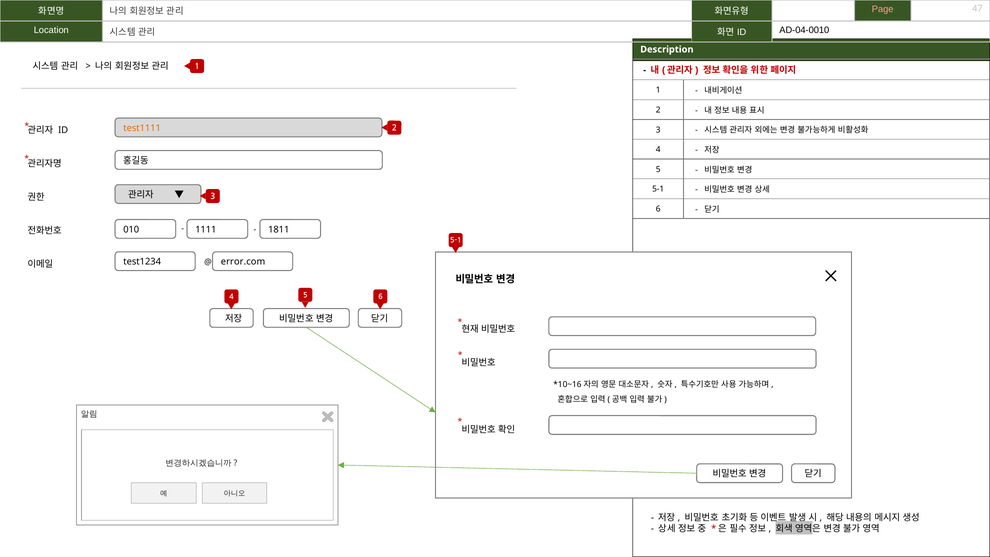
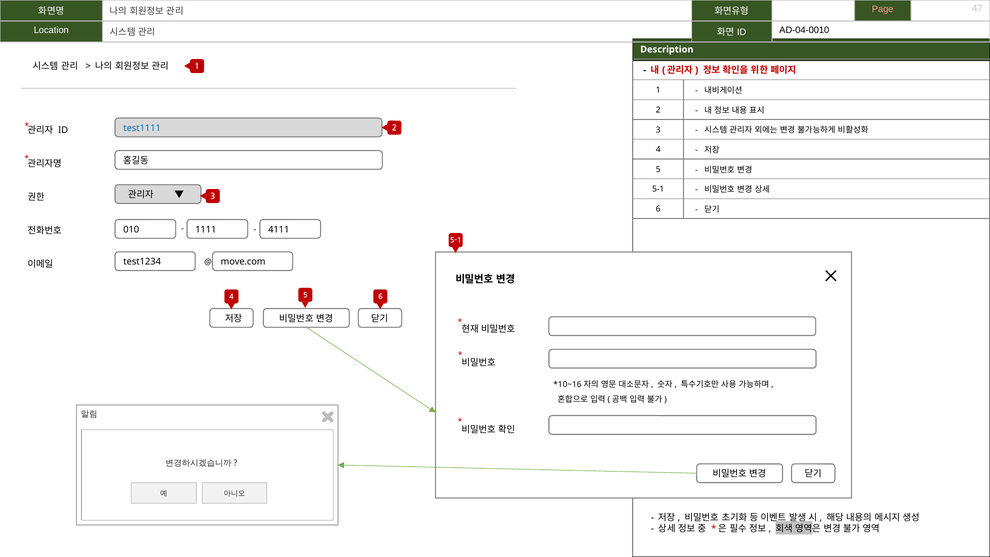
test1111 colour: orange -> blue
1811: 1811 -> 4111
error.com: error.com -> move.com
